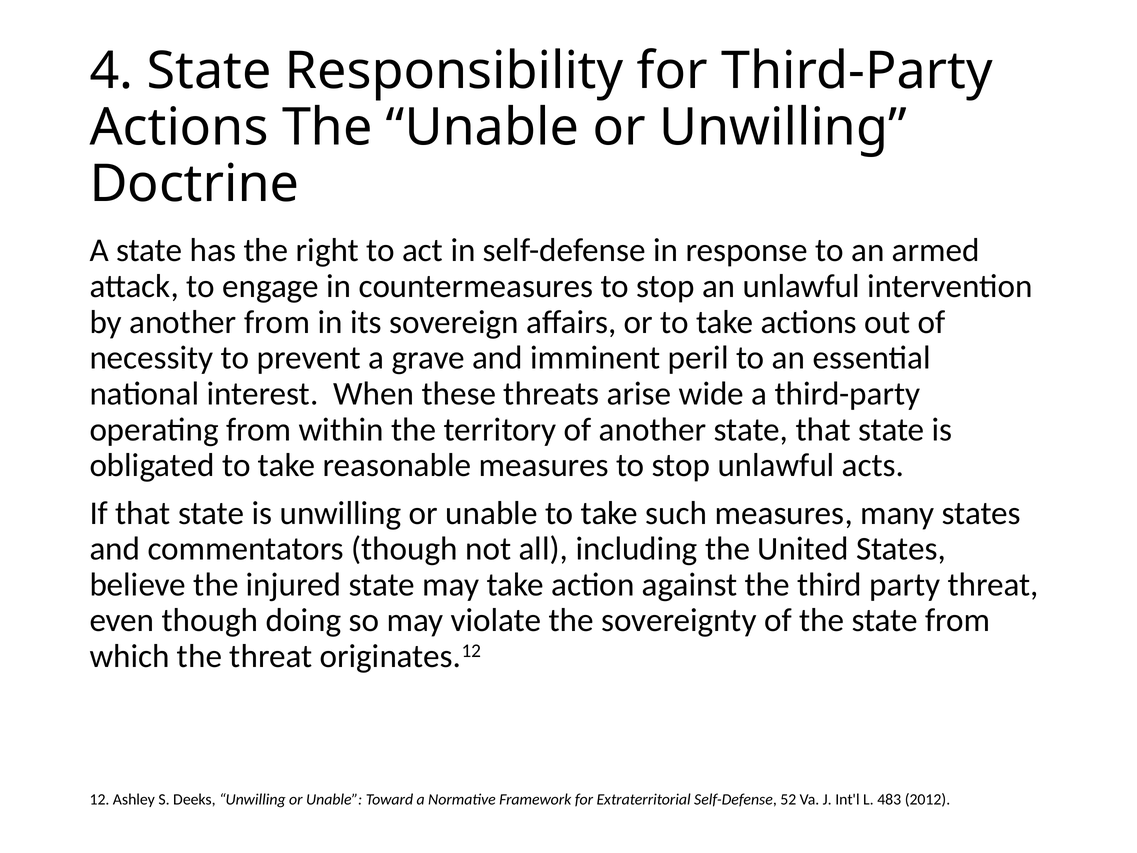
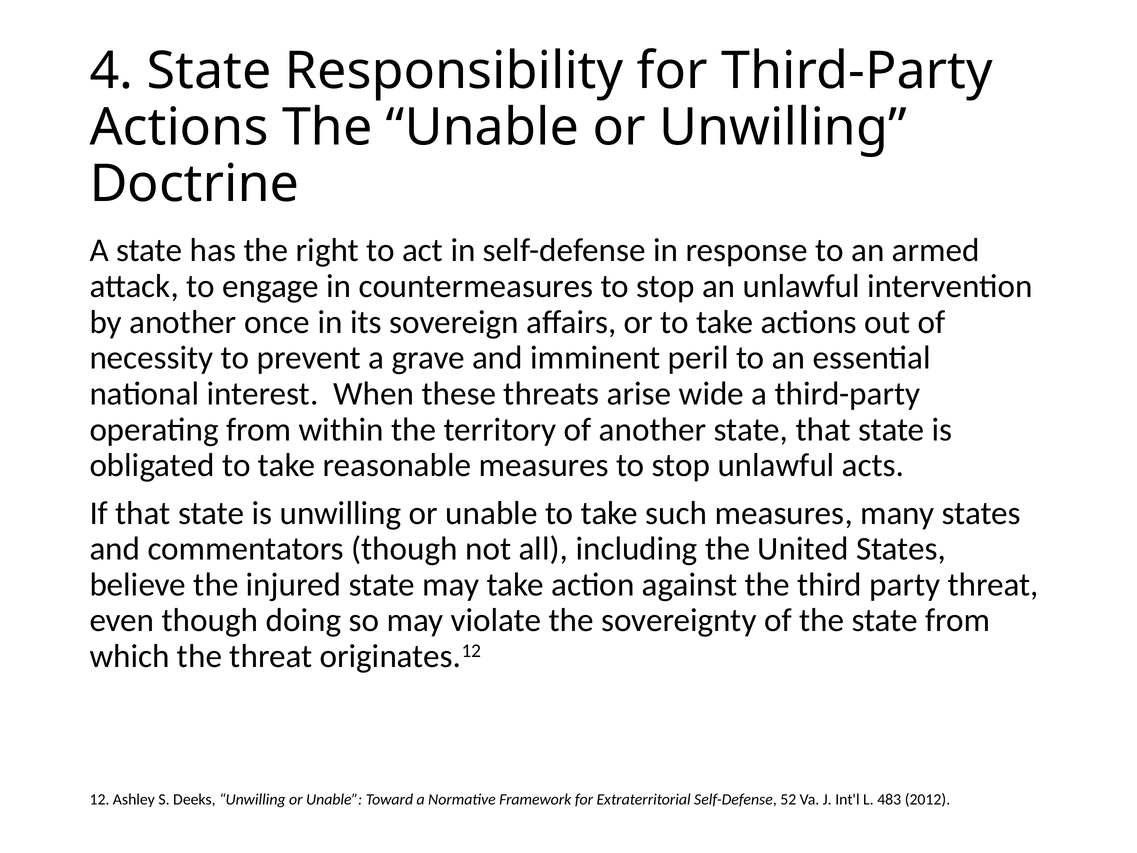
another from: from -> once
